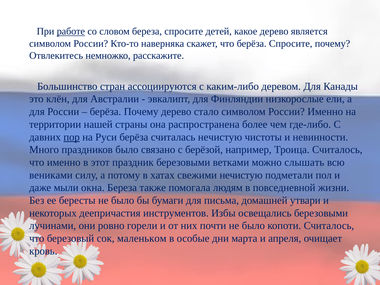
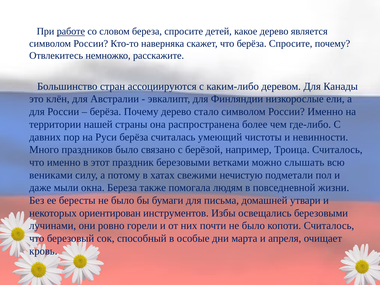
пор underline: present -> none
считалась нечистую: нечистую -> умеющий
деепричастия: деепричастия -> ориентирован
маленьком: маленьком -> способный
